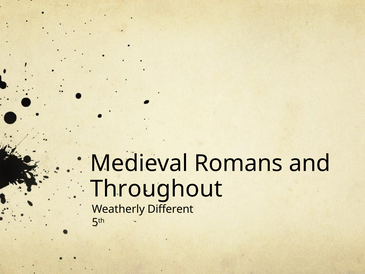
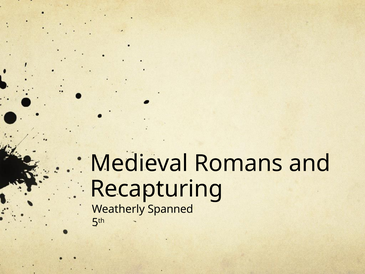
Throughout: Throughout -> Recapturing
Different: Different -> Spanned
